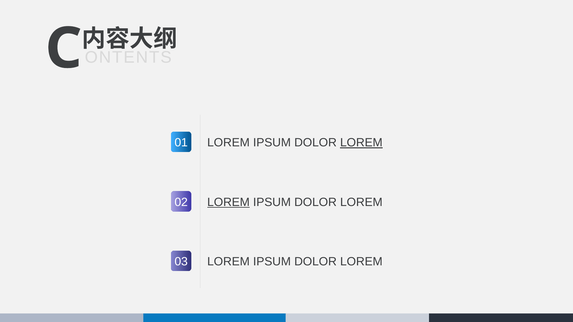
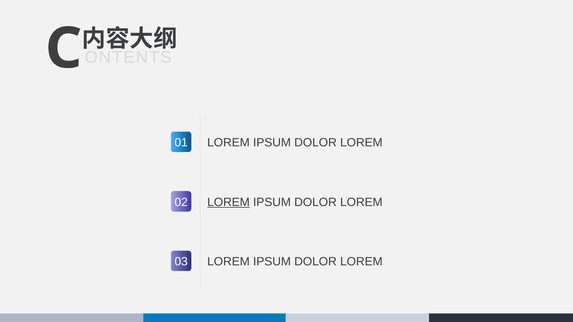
LOREM at (361, 143) underline: present -> none
